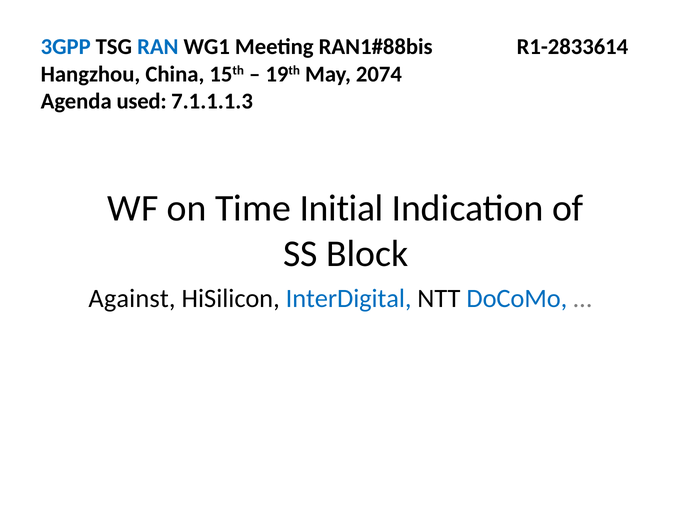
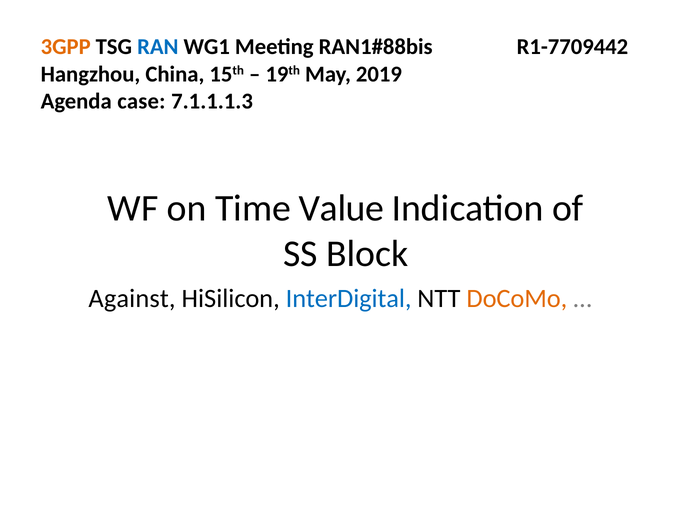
3GPP colour: blue -> orange
R1-2833614: R1-2833614 -> R1-7709442
2074: 2074 -> 2019
used: used -> case
Initial: Initial -> Value
DoCoMo colour: blue -> orange
